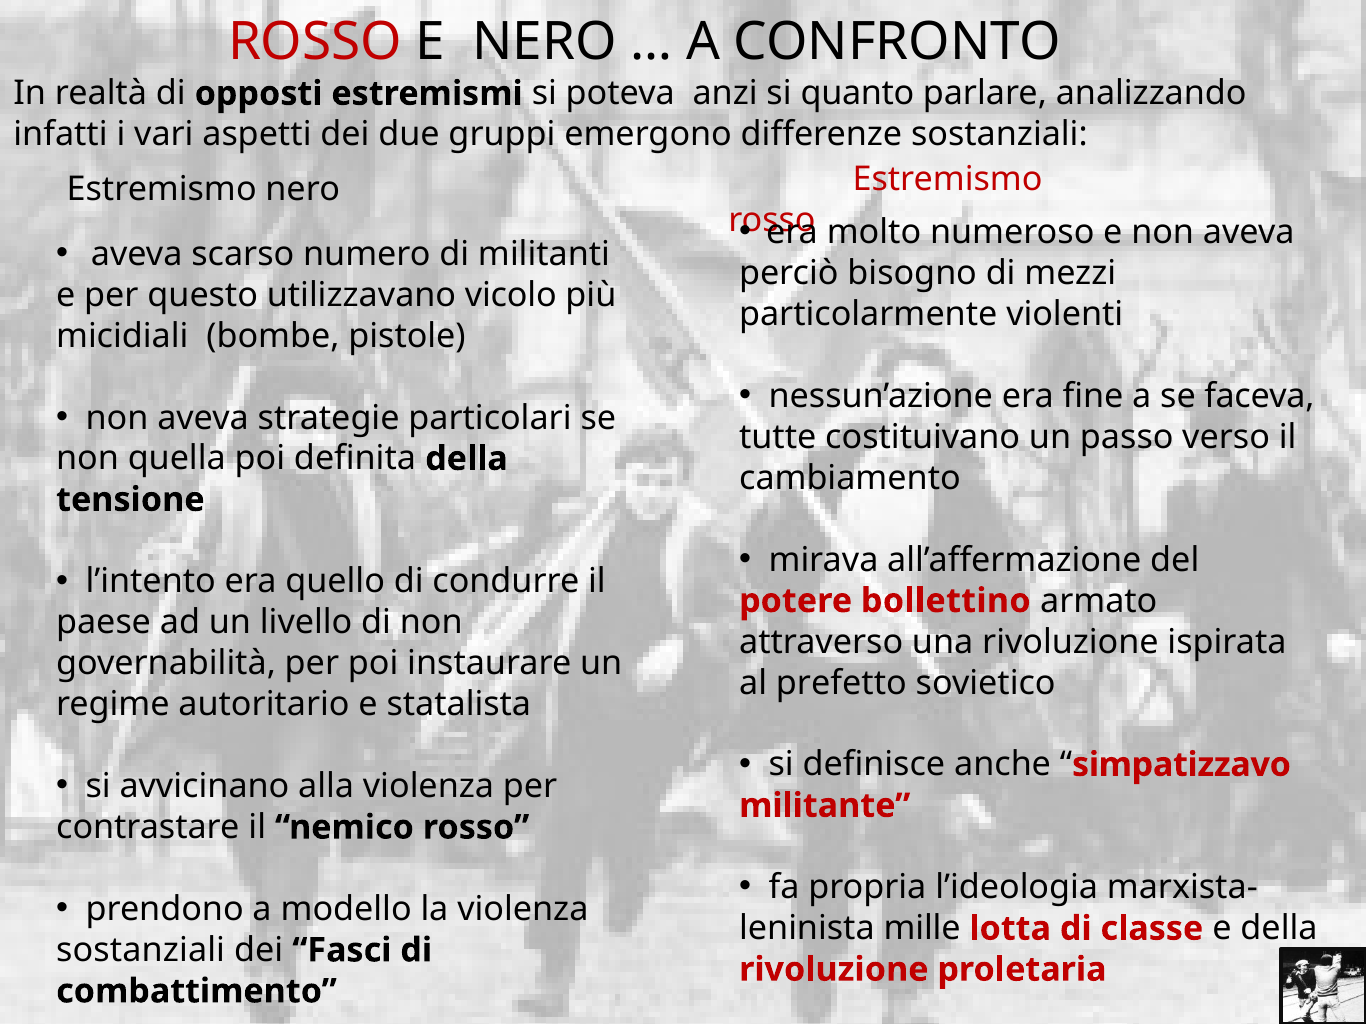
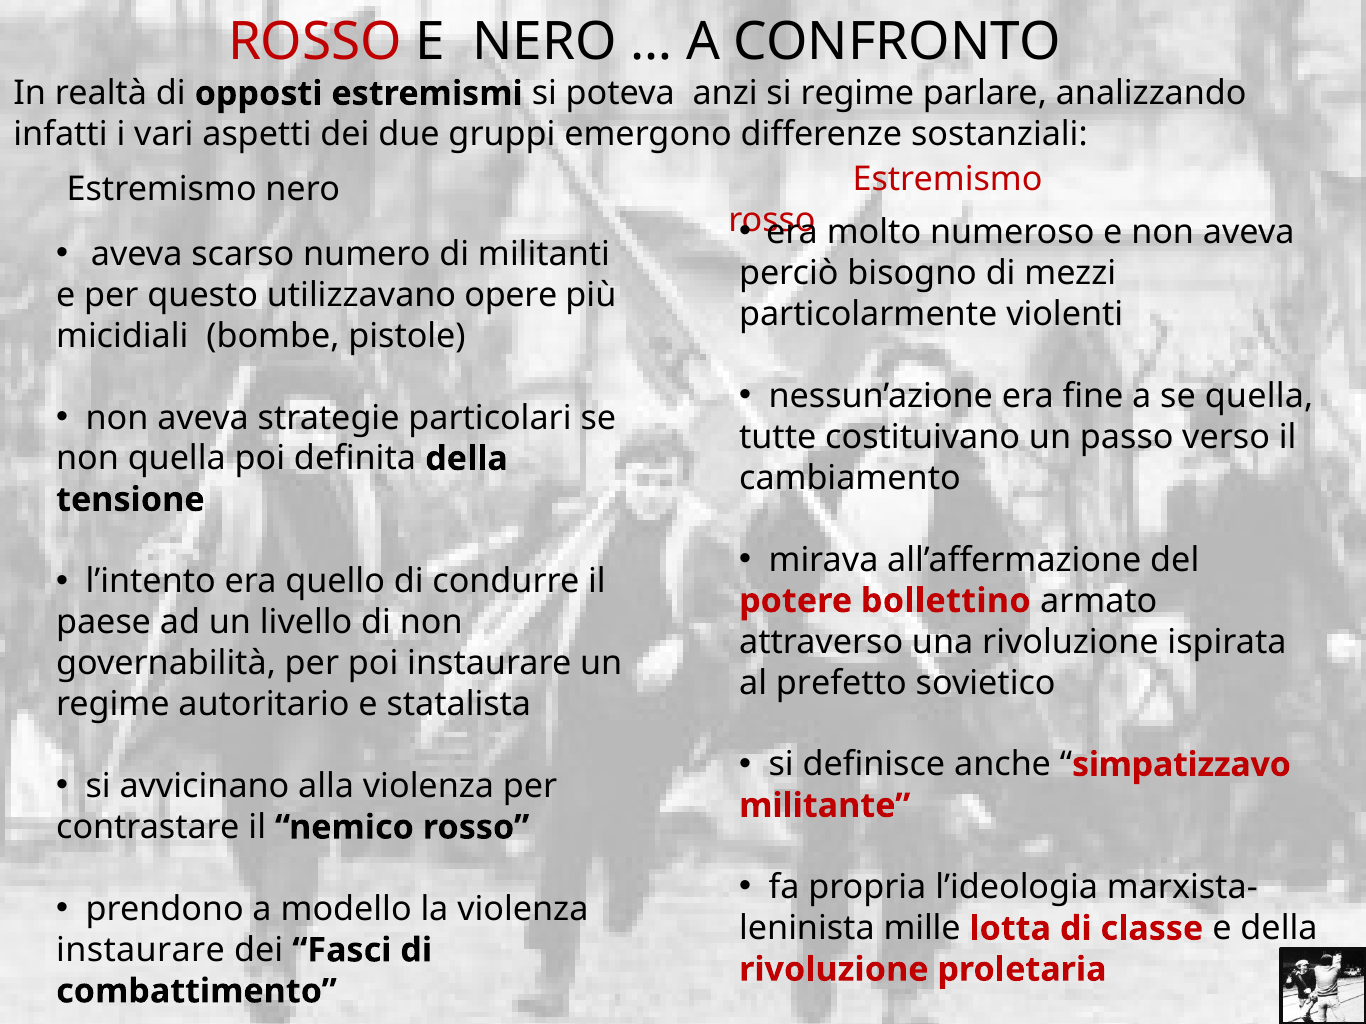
si quanto: quanto -> regime
vicolo: vicolo -> opere
se faceva: faceva -> quella
sostanziali at (141, 951): sostanziali -> instaurare
